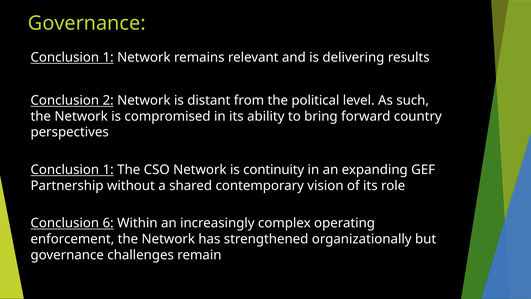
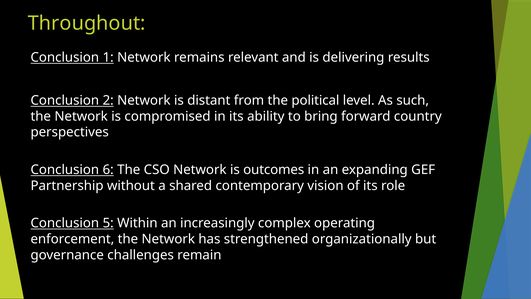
Governance at (87, 23): Governance -> Throughout
1 at (108, 170): 1 -> 6
continuity: continuity -> outcomes
6: 6 -> 5
